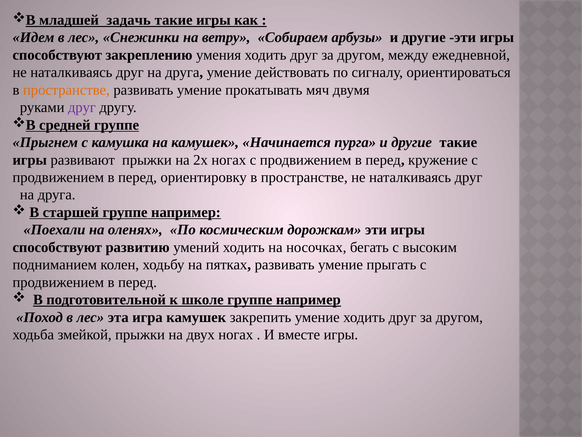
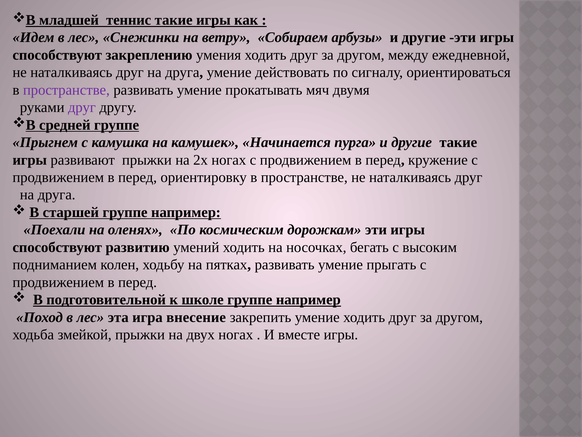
задачь: задачь -> теннис
пространстве at (66, 90) colour: orange -> purple
игра камушек: камушек -> внесение
